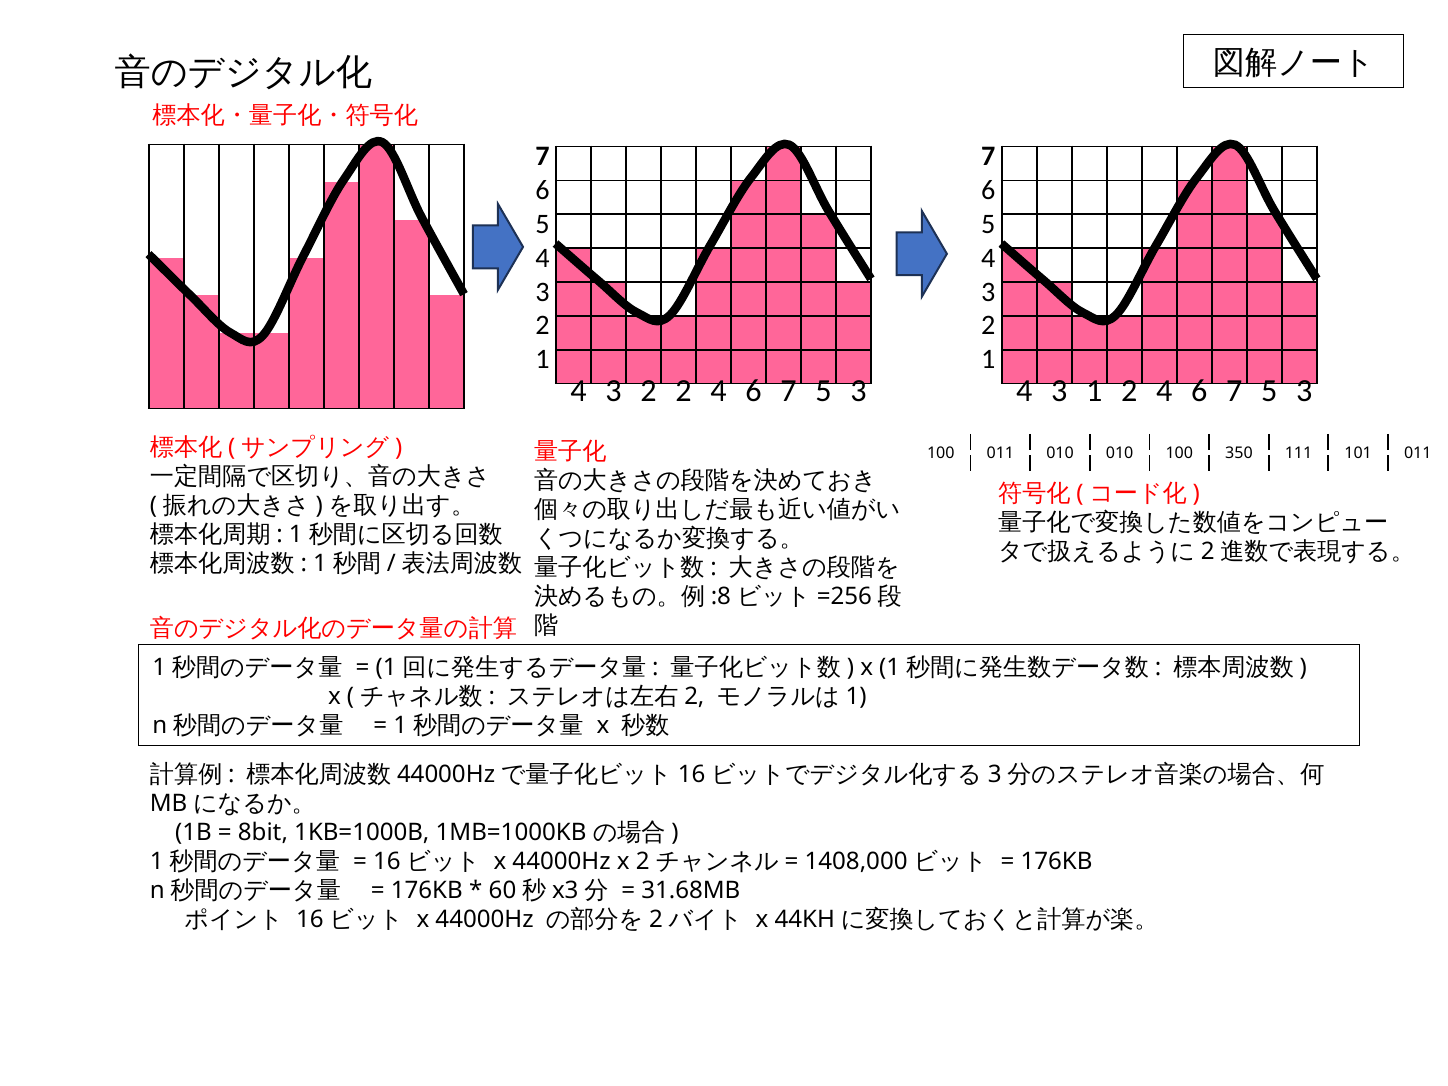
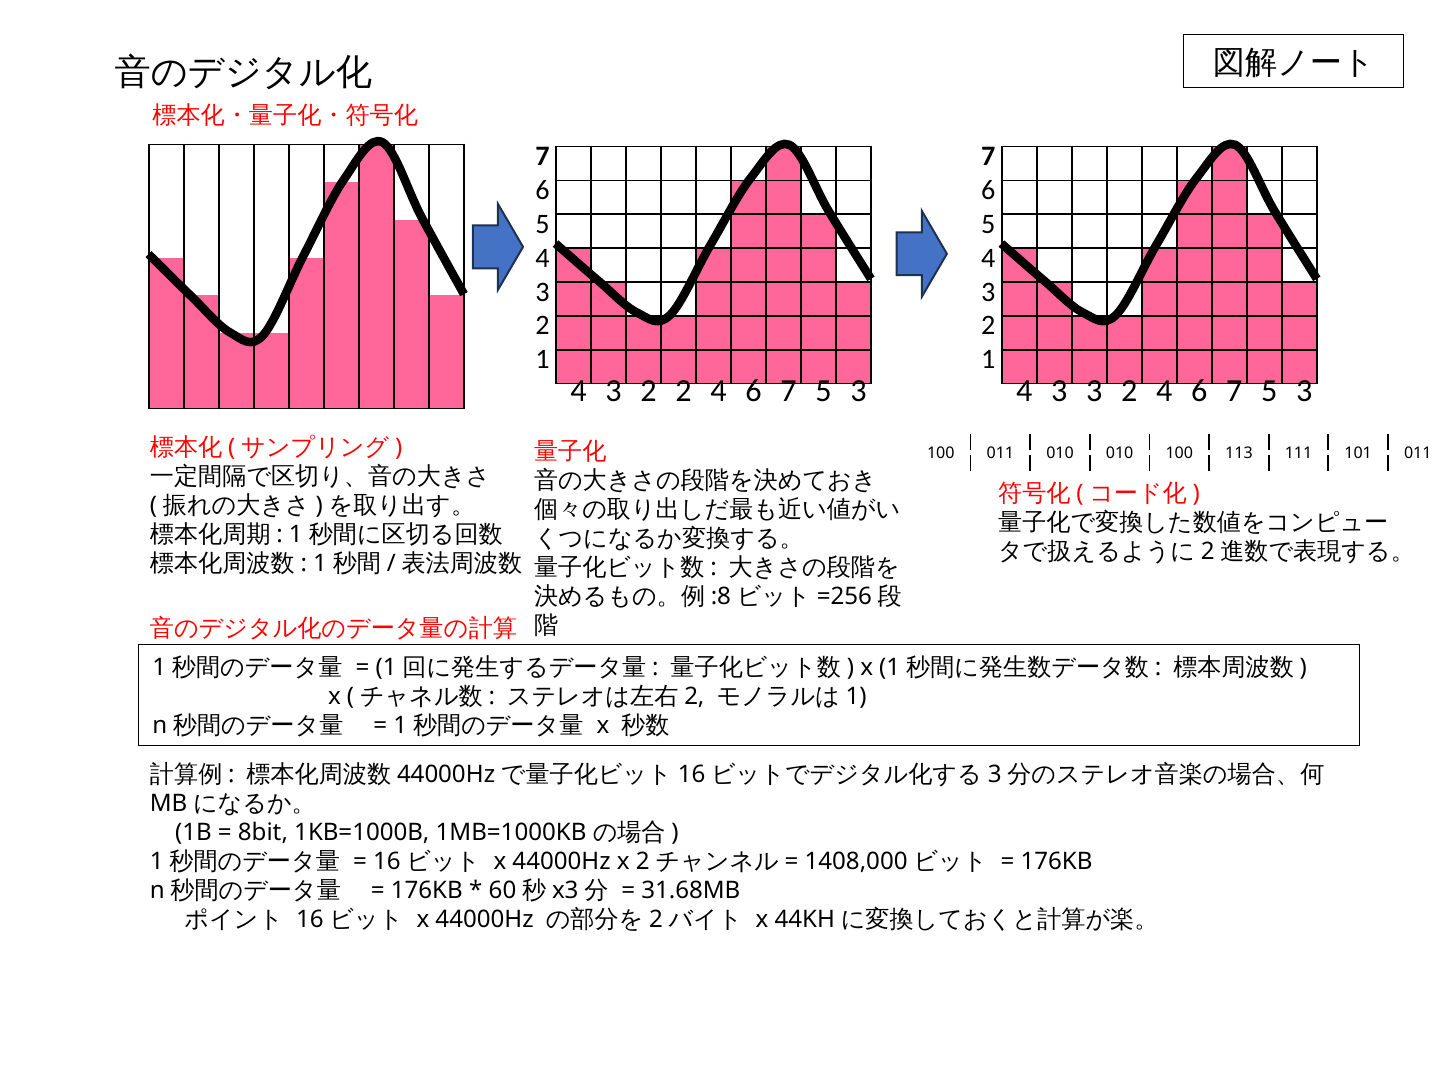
3 1: 1 -> 3
350: 350 -> 113
